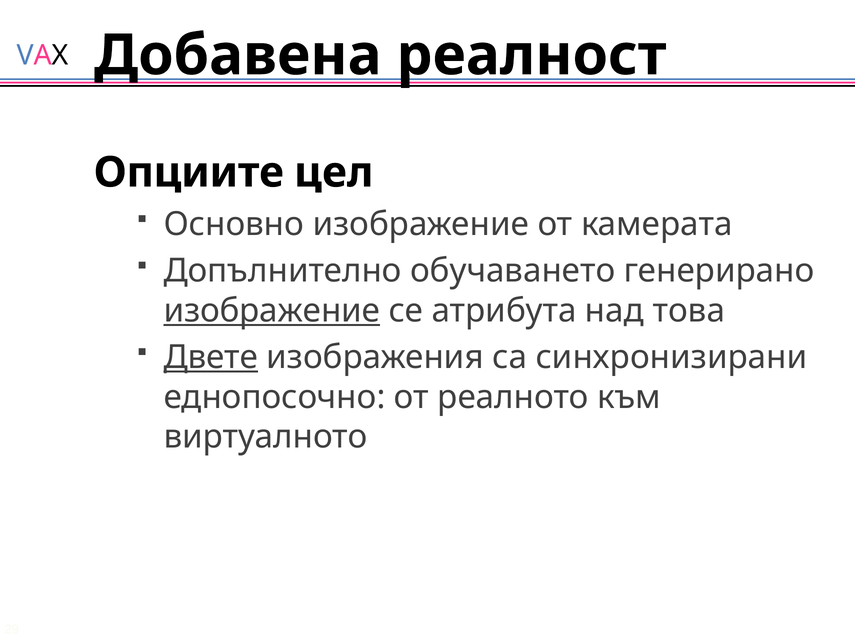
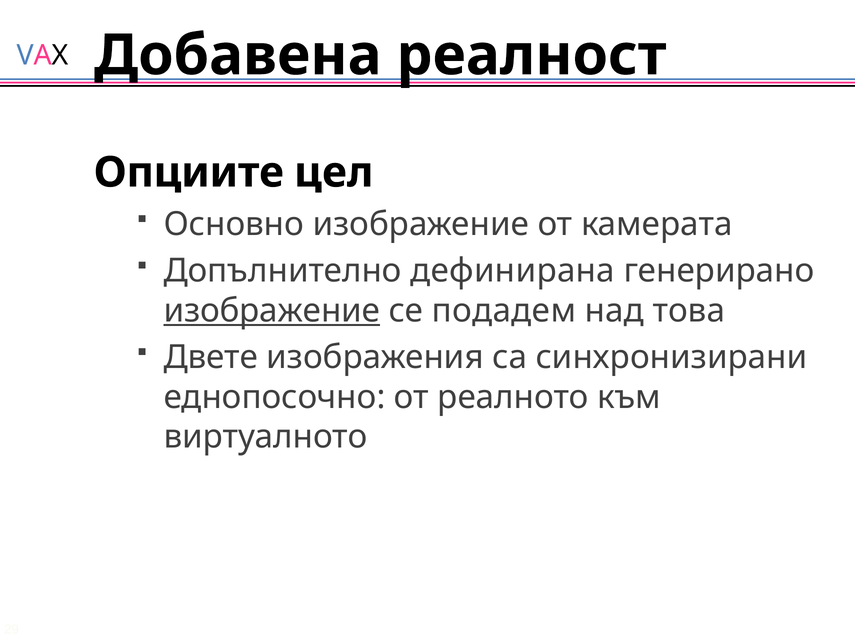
обучаването: обучаването -> дефинирана
атрибута: атрибута -> подадем
Двете underline: present -> none
